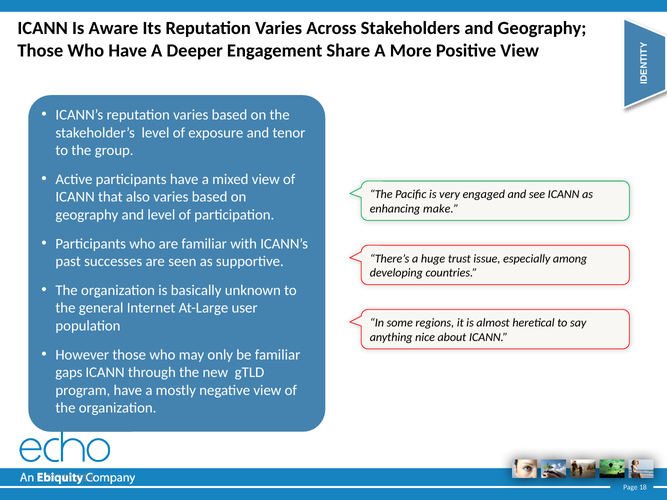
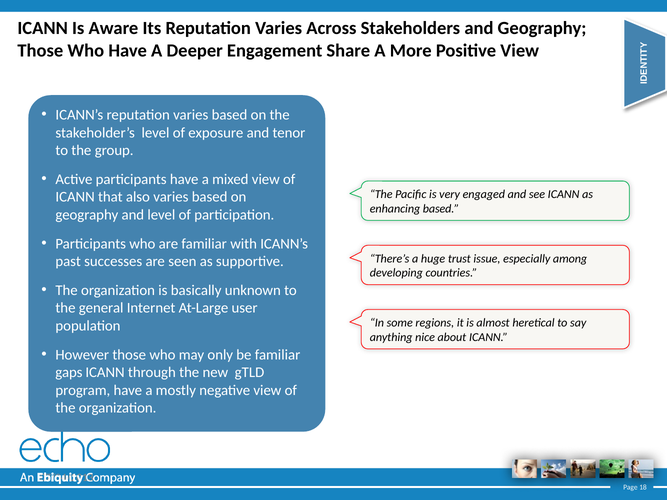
enhancing make: make -> based
